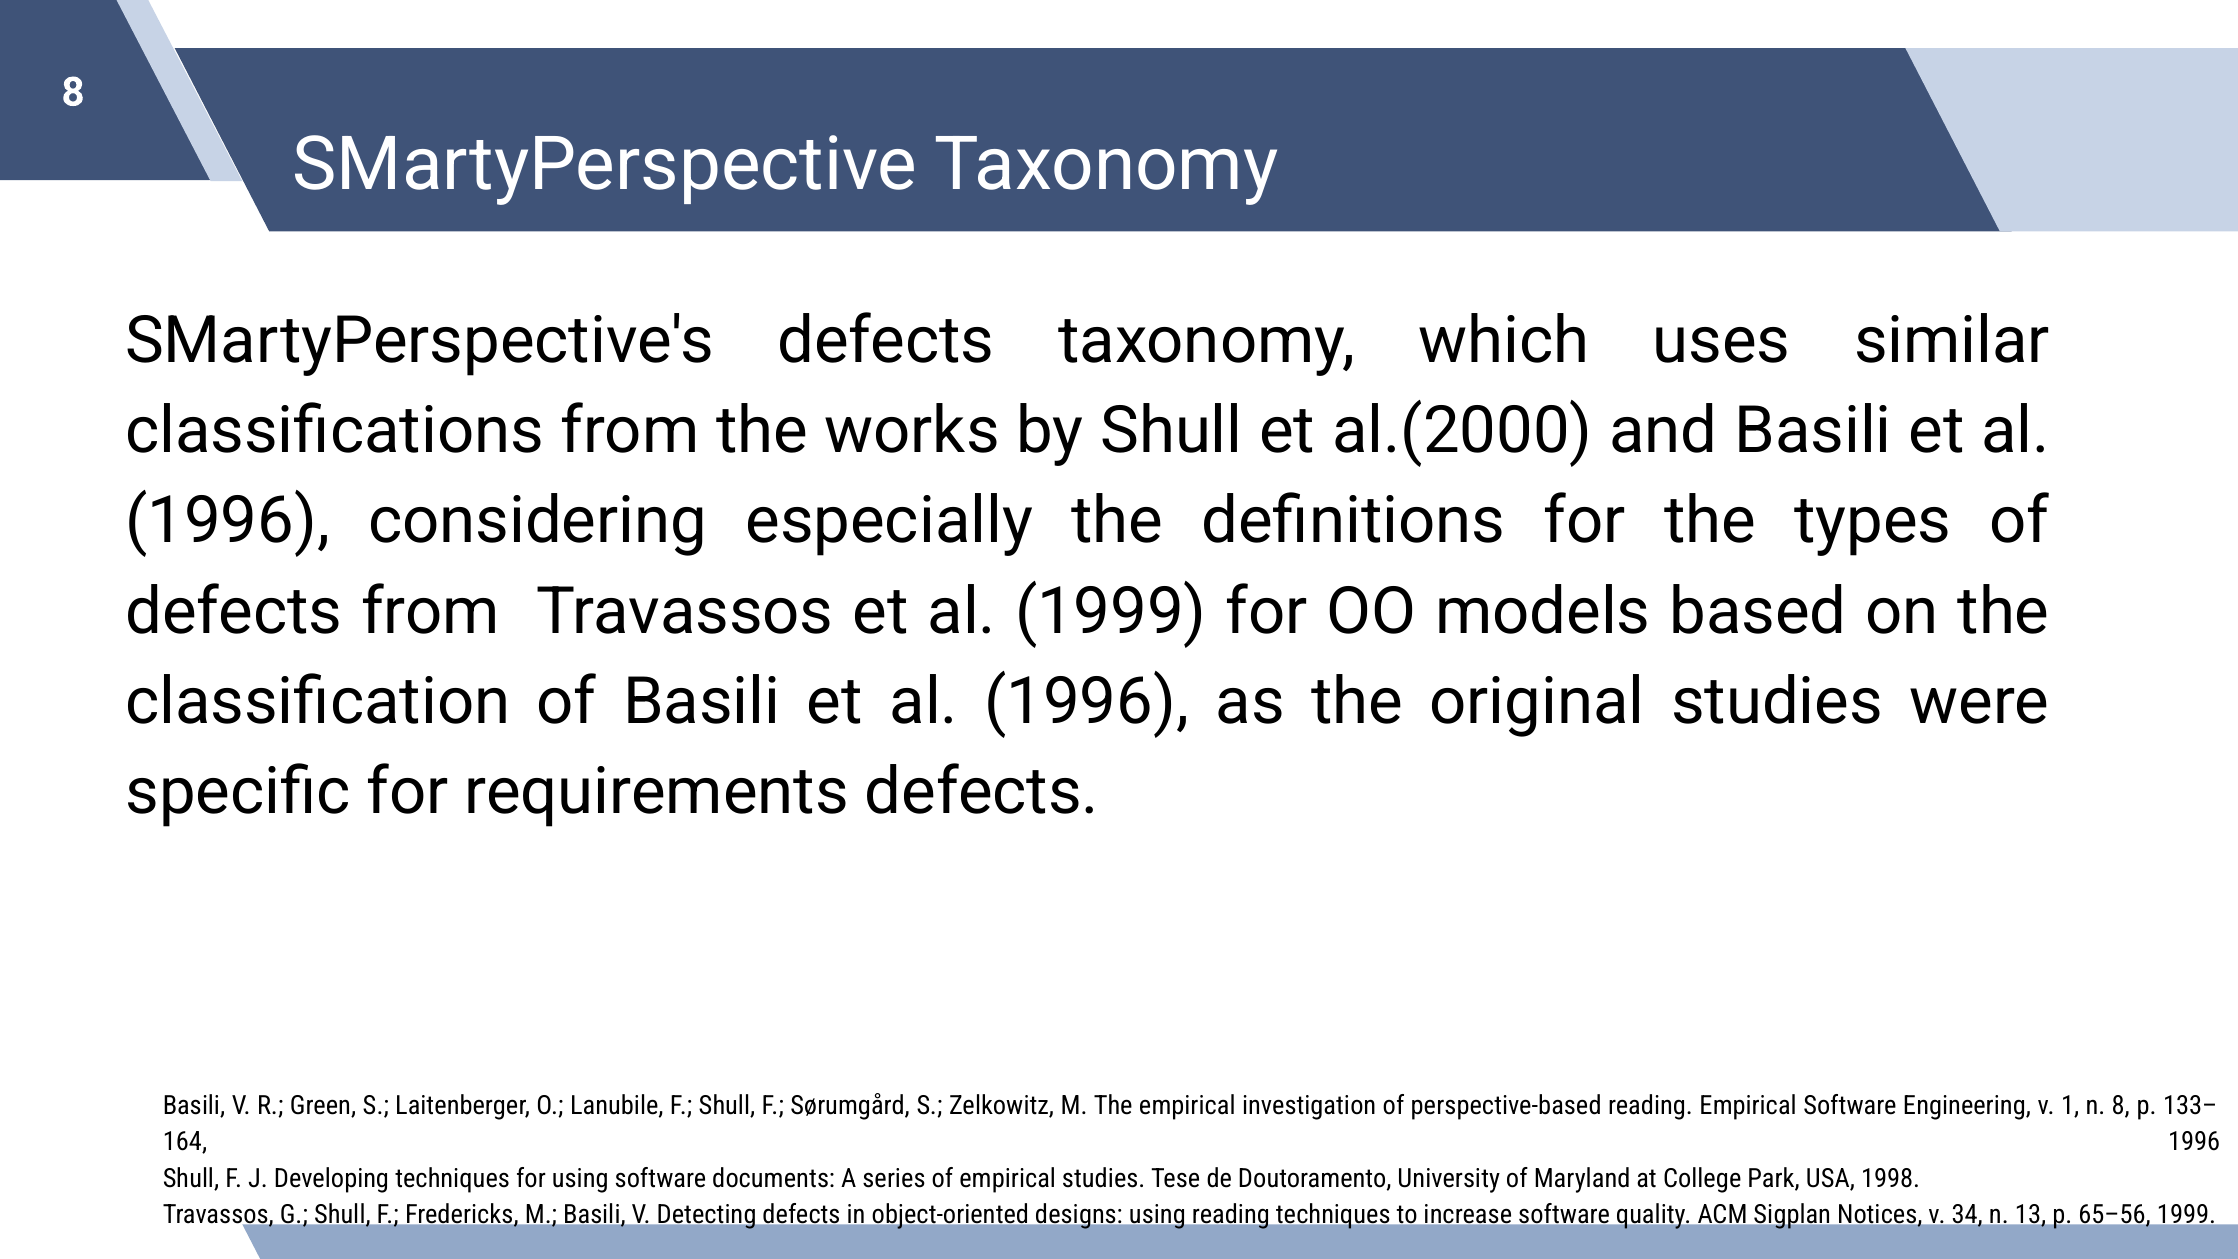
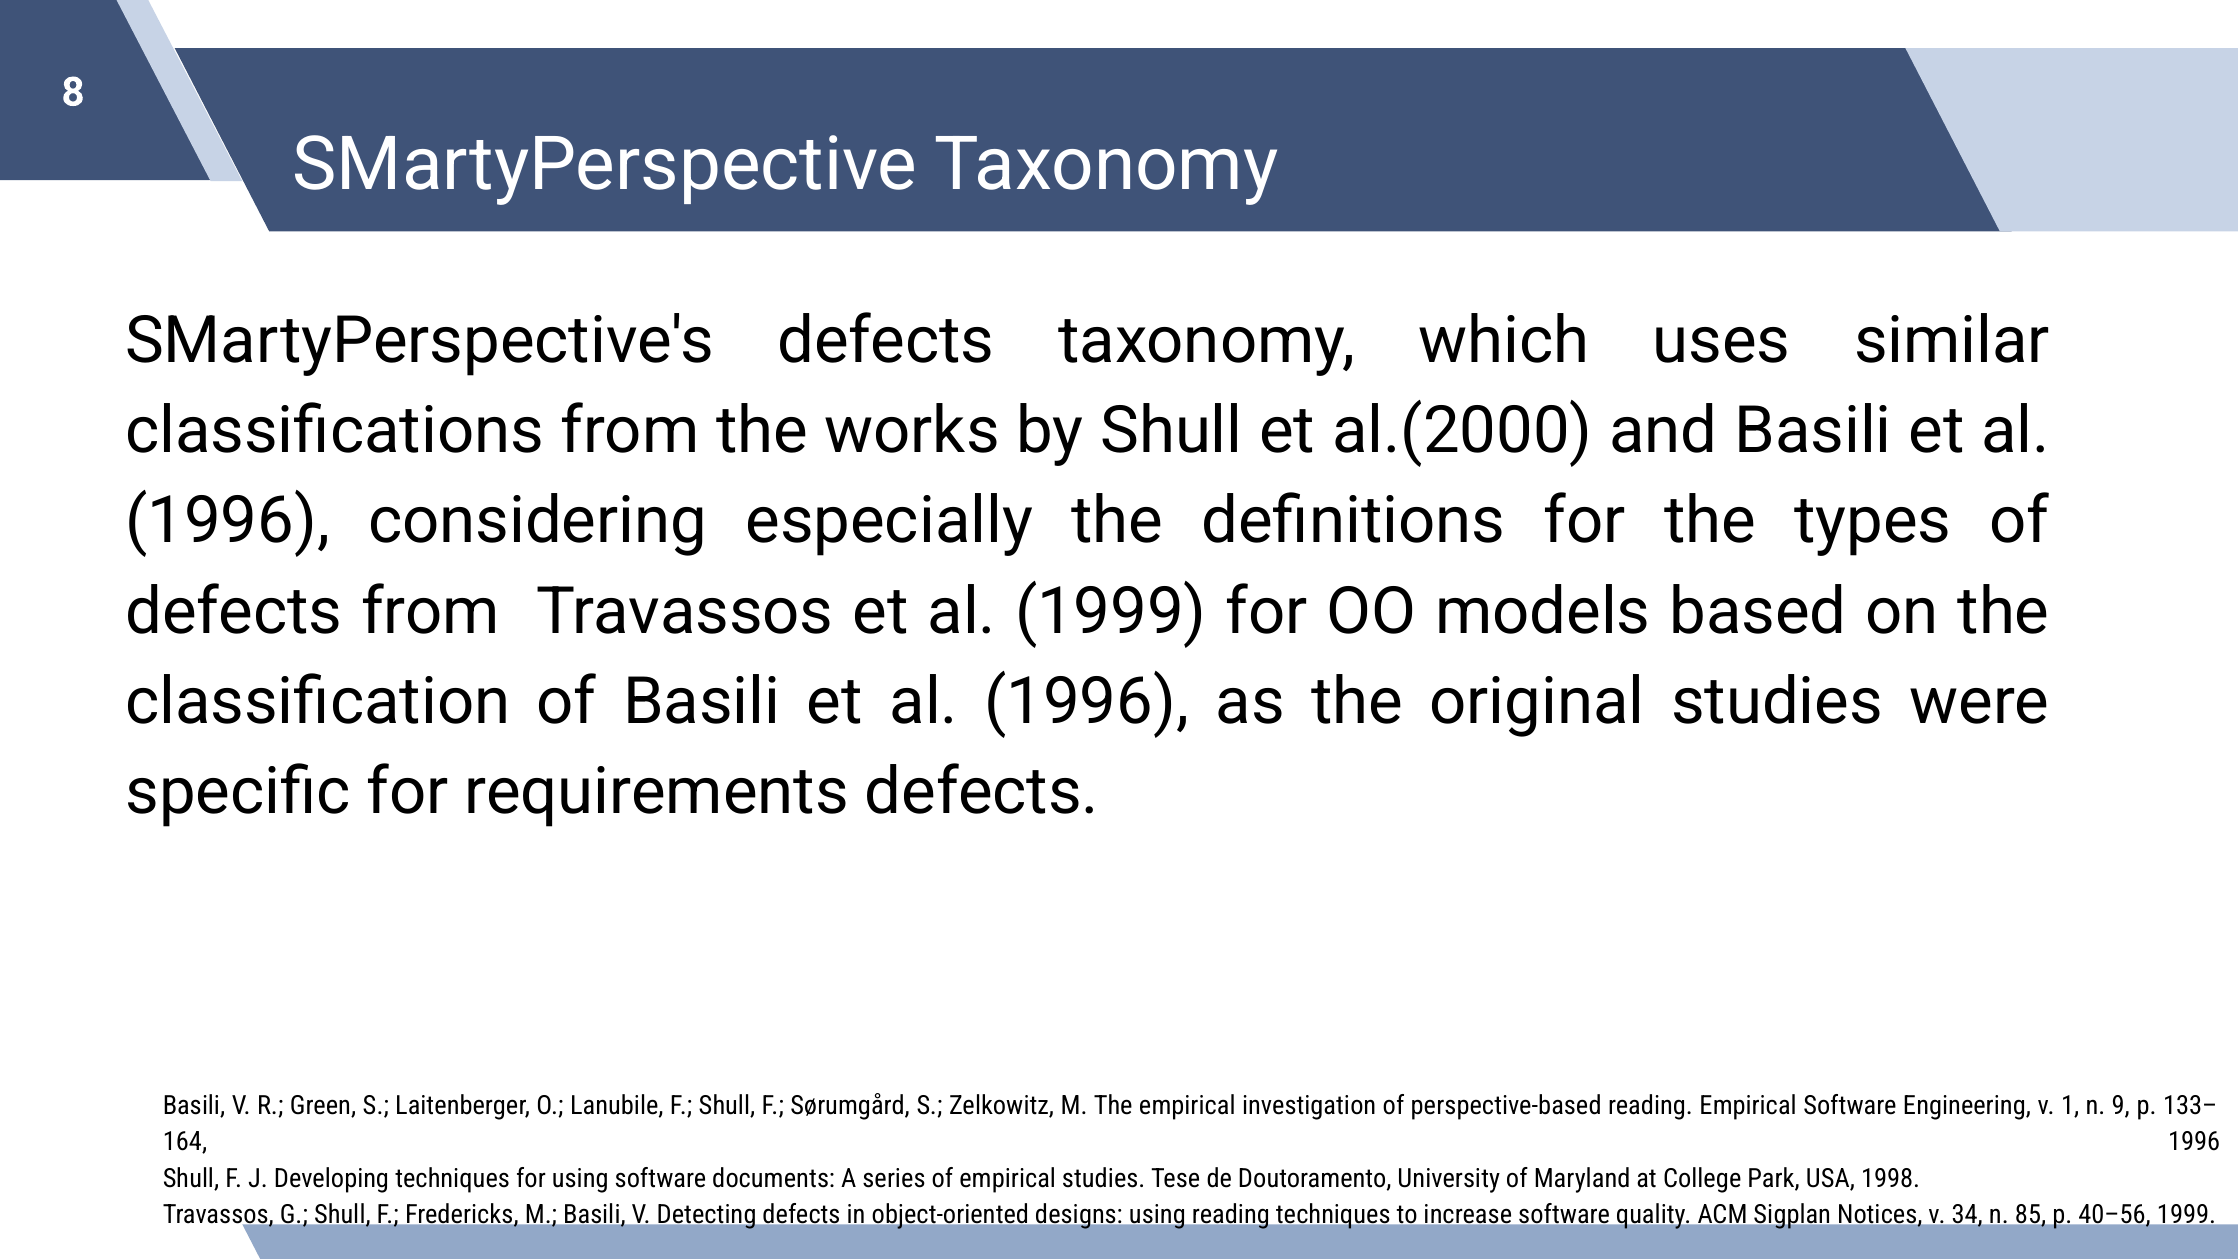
n 8: 8 -> 9
13: 13 -> 85
65–56: 65–56 -> 40–56
